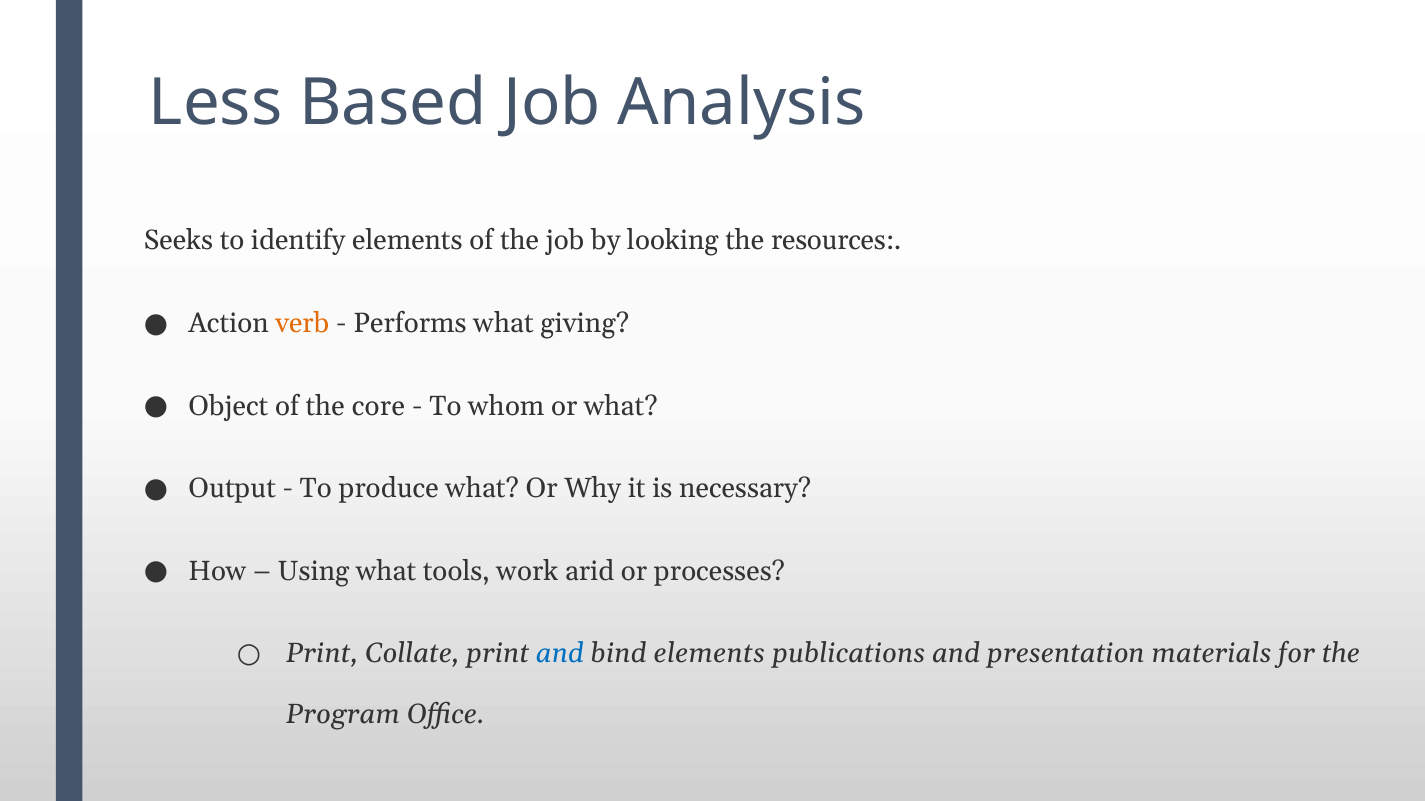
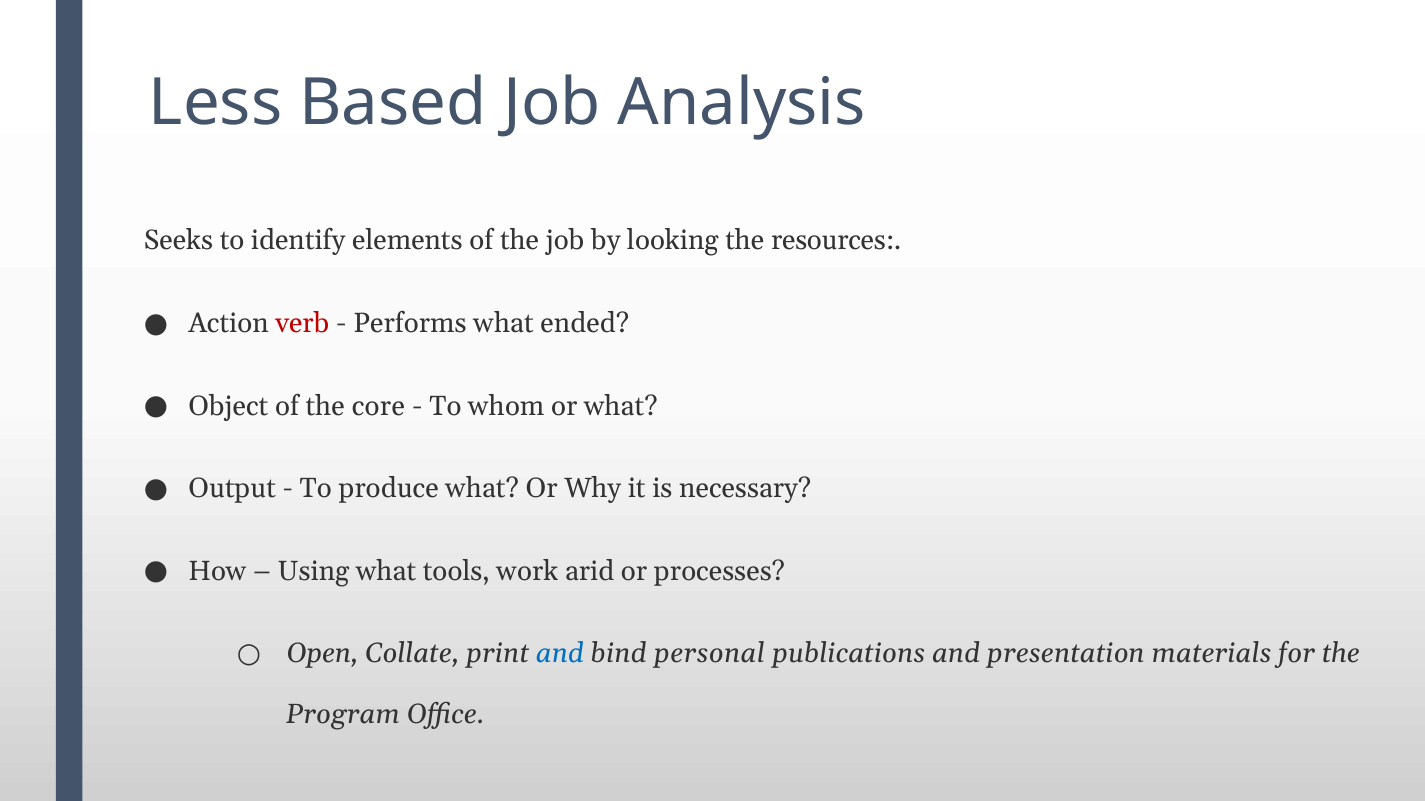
verb colour: orange -> red
giving: giving -> ended
Print at (322, 654): Print -> Open
bind elements: elements -> personal
